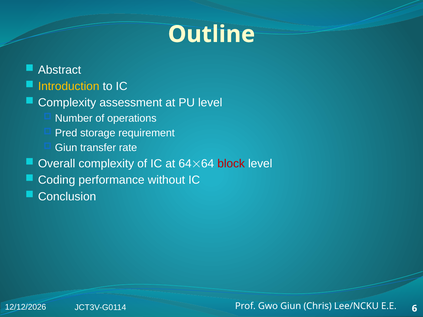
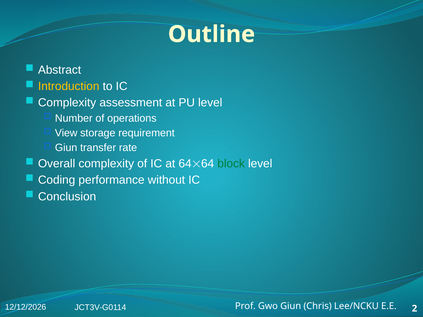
Pred: Pred -> View
block colour: red -> green
6: 6 -> 2
